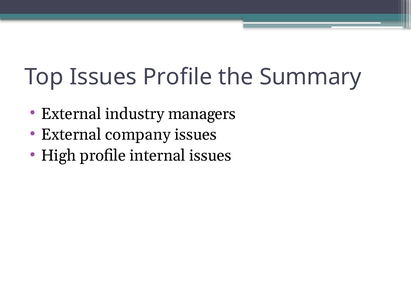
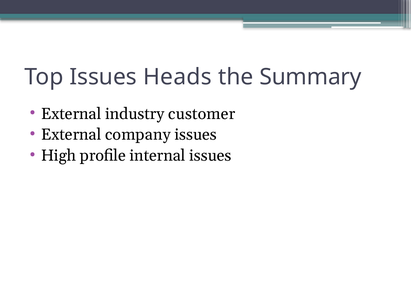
Issues Profile: Profile -> Heads
managers: managers -> customer
